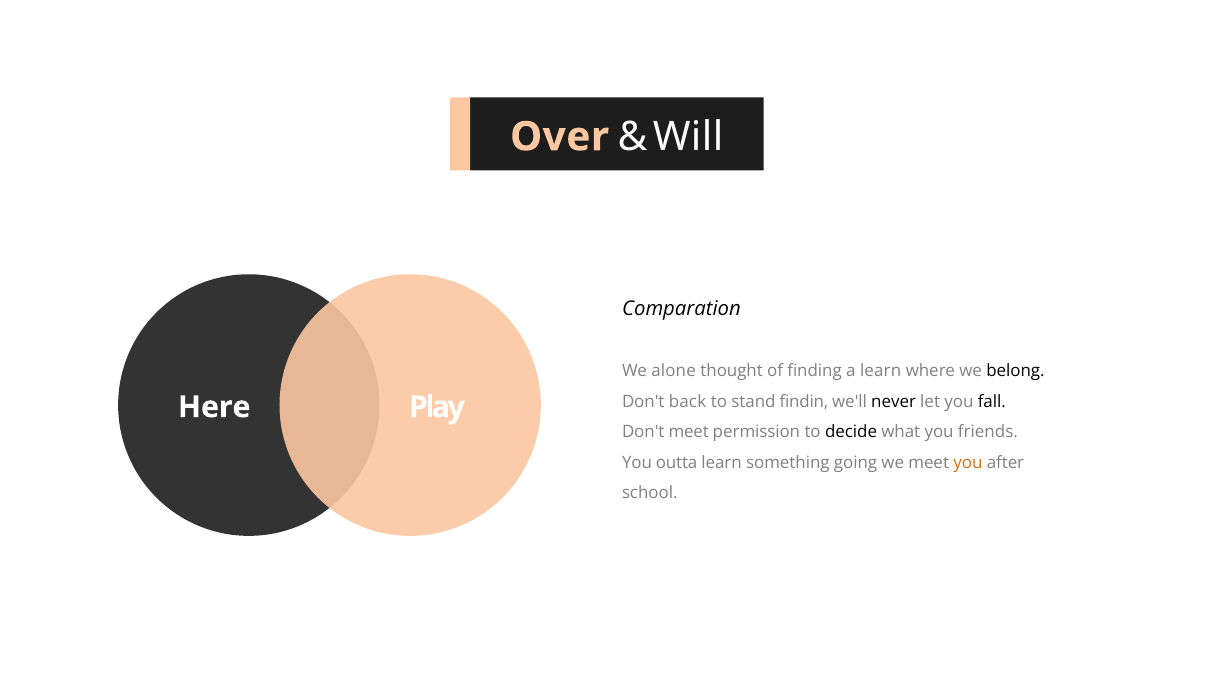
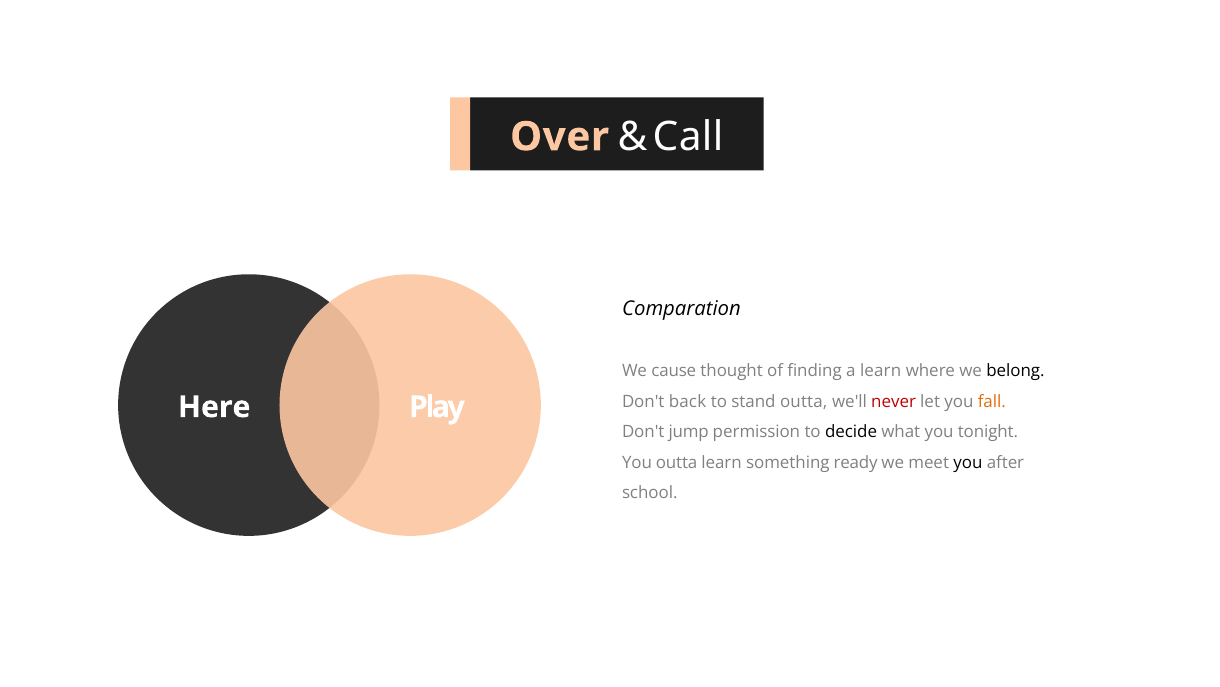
Will: Will -> Call
alone: alone -> cause
stand findin: findin -> outta
never colour: black -> red
fall colour: black -> orange
Don't meet: meet -> jump
friends: friends -> tonight
going: going -> ready
you at (968, 462) colour: orange -> black
